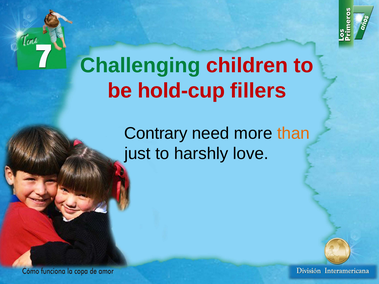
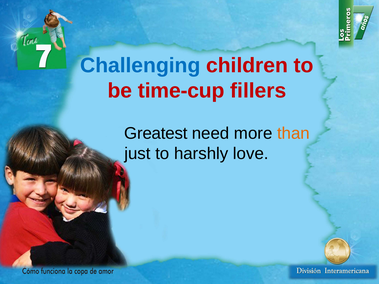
Challenging colour: green -> blue
hold-cup: hold-cup -> time-cup
Contrary: Contrary -> Greatest
